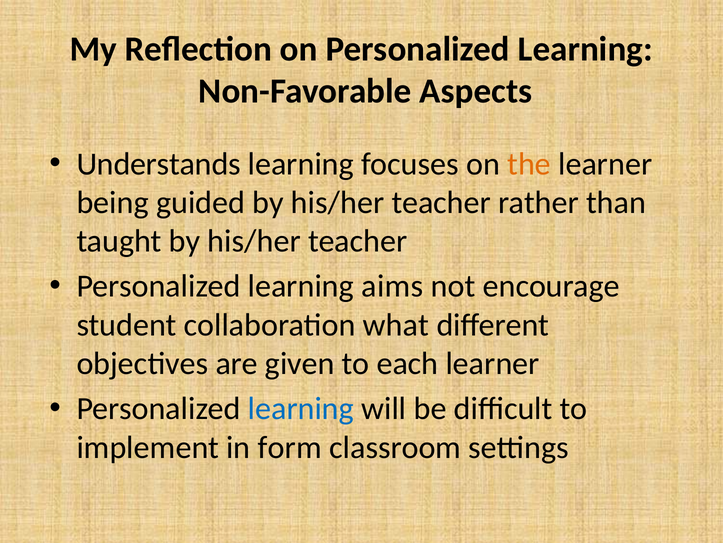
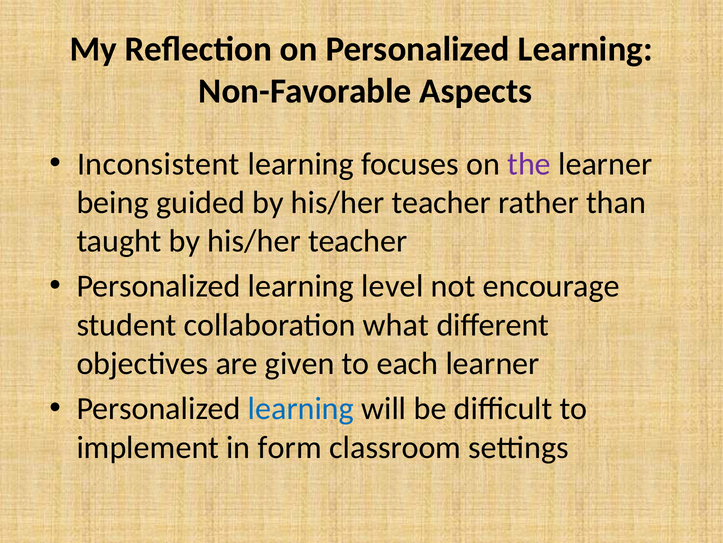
Understands: Understands -> Inconsistent
the colour: orange -> purple
aims: aims -> level
